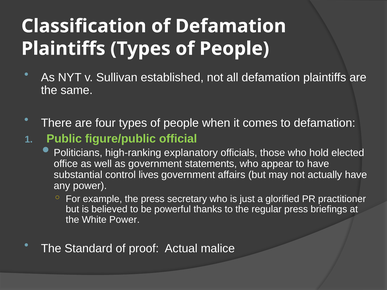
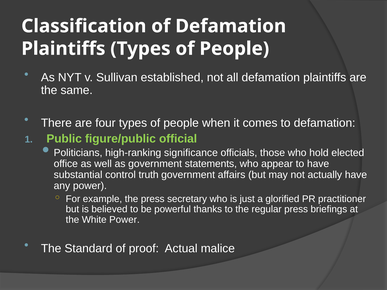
explanatory: explanatory -> significance
lives: lives -> truth
